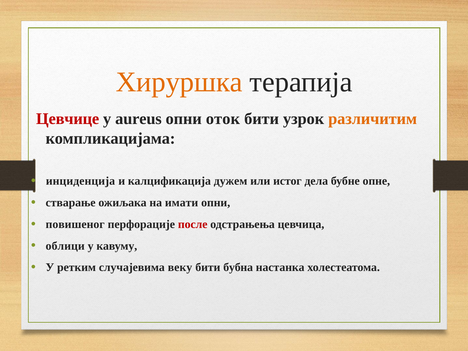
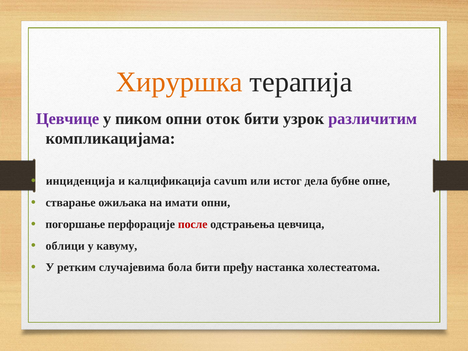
Цевчице colour: red -> purple
aureus: aureus -> пиком
различитим colour: orange -> purple
дужем: дужем -> cavum
повишеног: повишеног -> погоршање
веку: веку -> бола
бубна: бубна -> пређу
